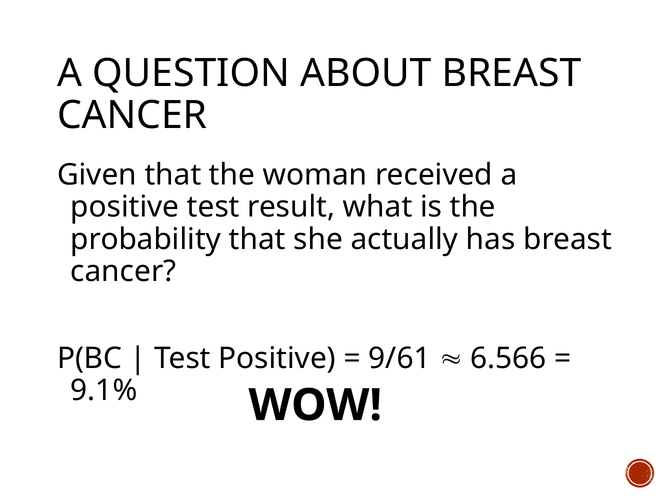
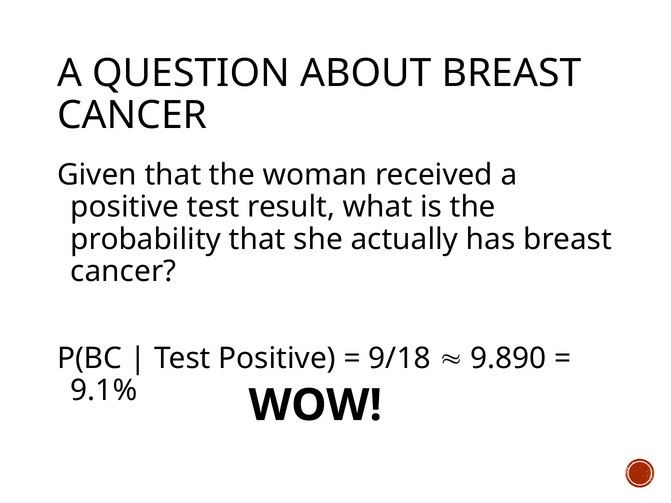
9/61: 9/61 -> 9/18
6.566: 6.566 -> 9.890
